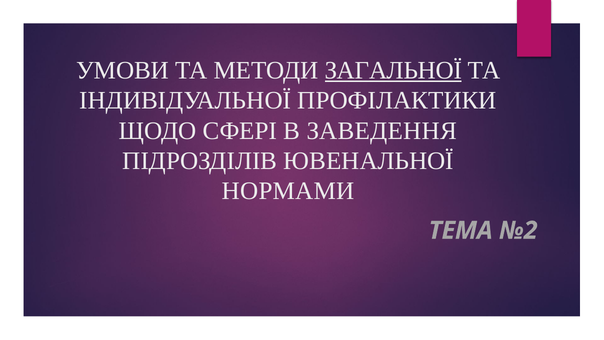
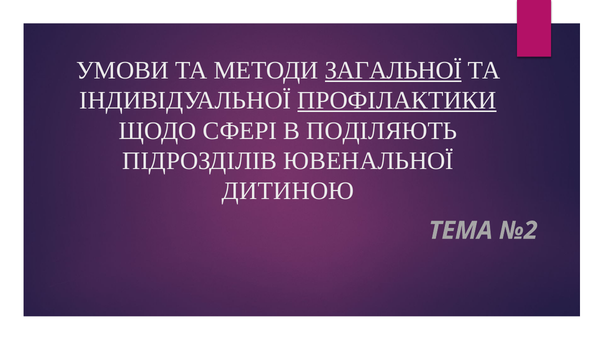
ПРОФІЛАКТИКИ underline: none -> present
ЗАВЕДЕННЯ: ЗАВЕДЕННЯ -> ПОДІЛЯЮТЬ
НОРМАМИ: НОРМАМИ -> ДИТИНОЮ
